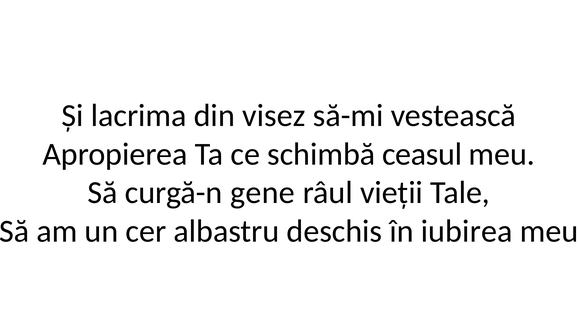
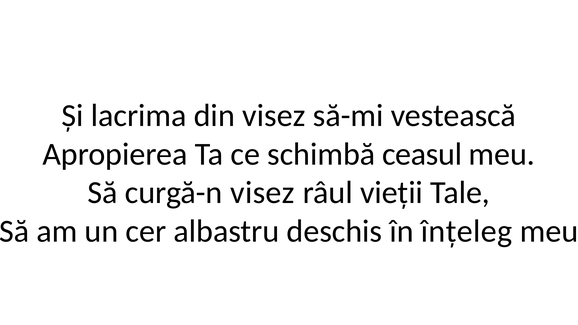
curgă-n gene: gene -> visez
iubirea: iubirea -> înțeleg
